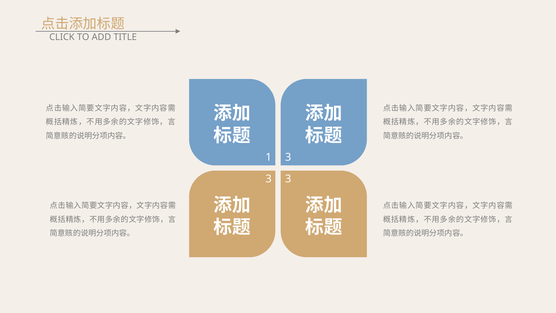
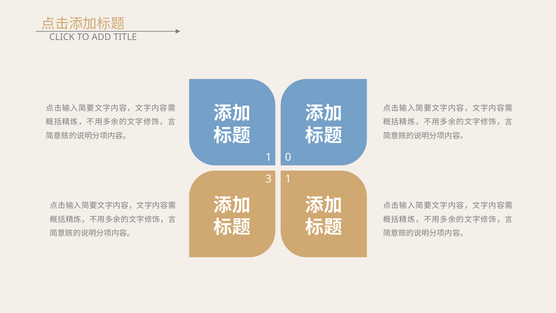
1 3: 3 -> 0
3 at (288, 179): 3 -> 1
